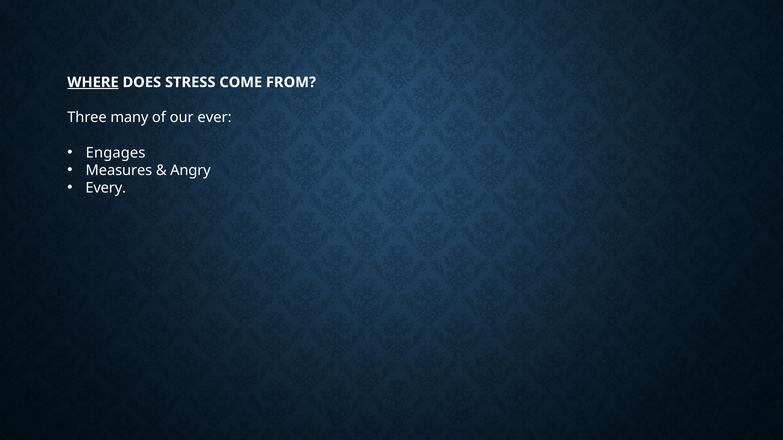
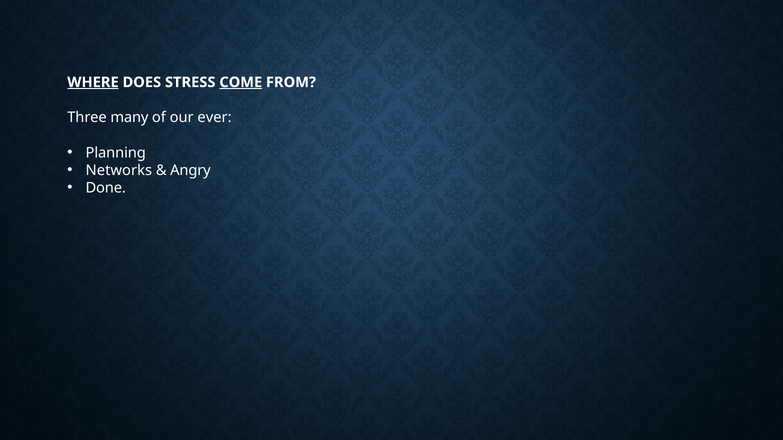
COME underline: none -> present
Engages: Engages -> Planning
Measures: Measures -> Networks
Every: Every -> Done
